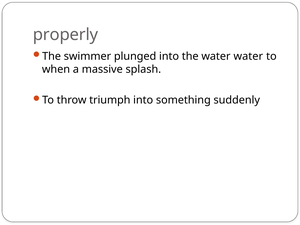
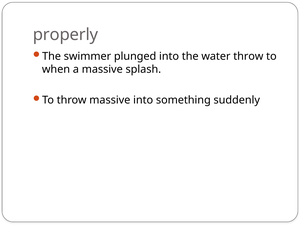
water water: water -> throw
throw triumph: triumph -> massive
